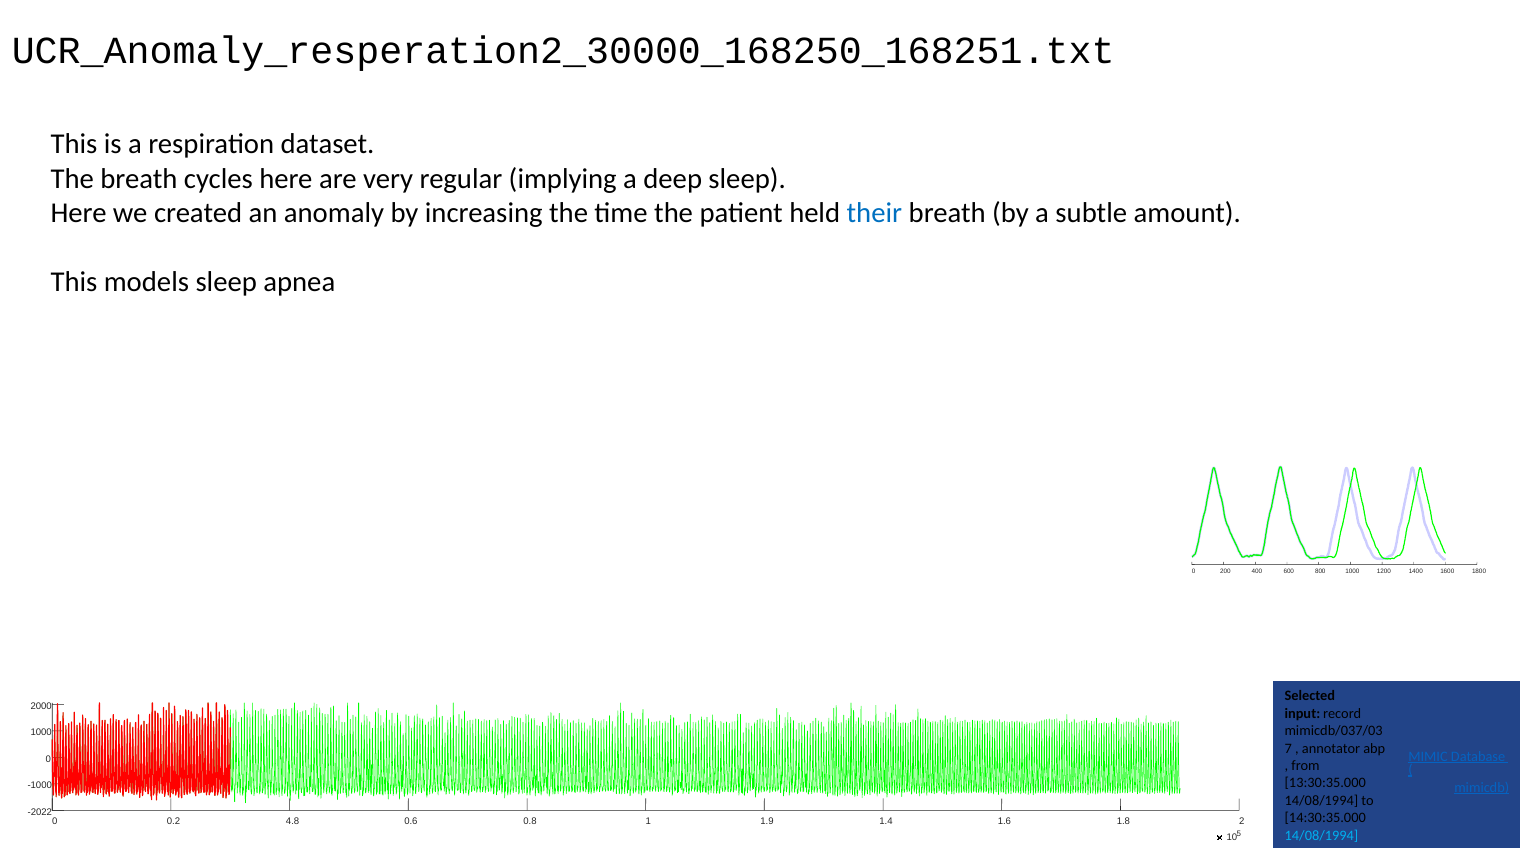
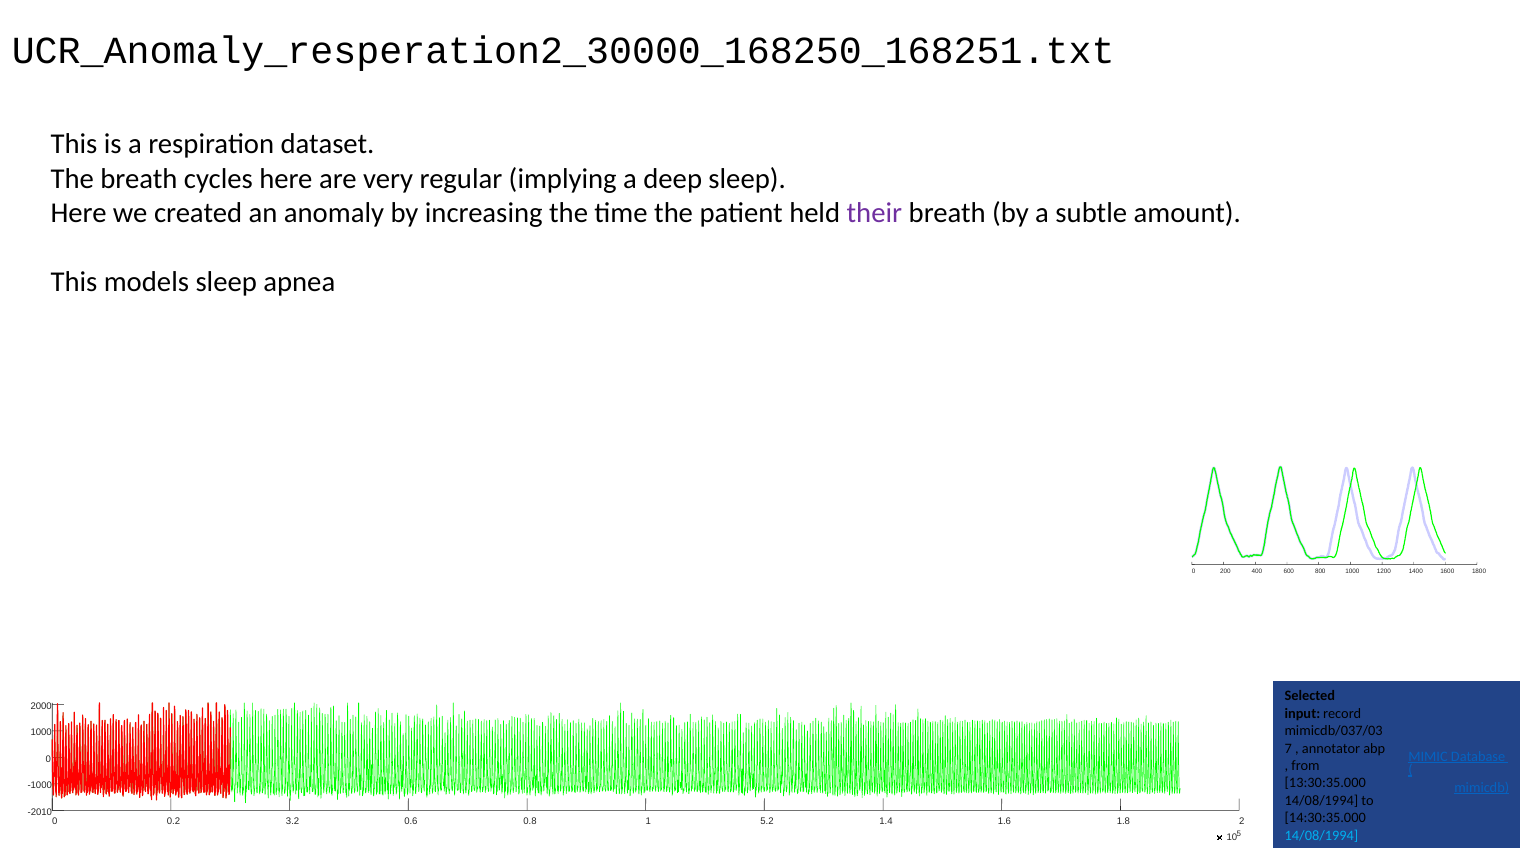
their colour: blue -> purple
-2022: -2022 -> -2010
4.8: 4.8 -> 3.2
1.9: 1.9 -> 5.2
